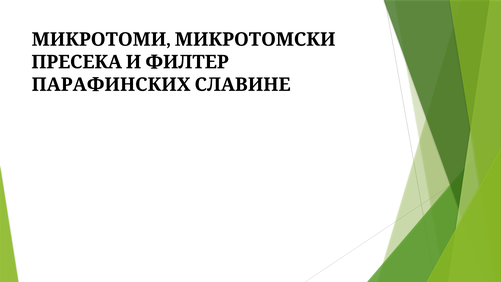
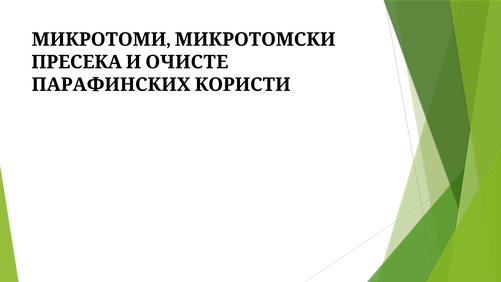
ФИЛТЕР: ФИЛТЕР -> ОЧИСТЕ
СЛАВИНЕ: СЛАВИНЕ -> КОРИСТИ
